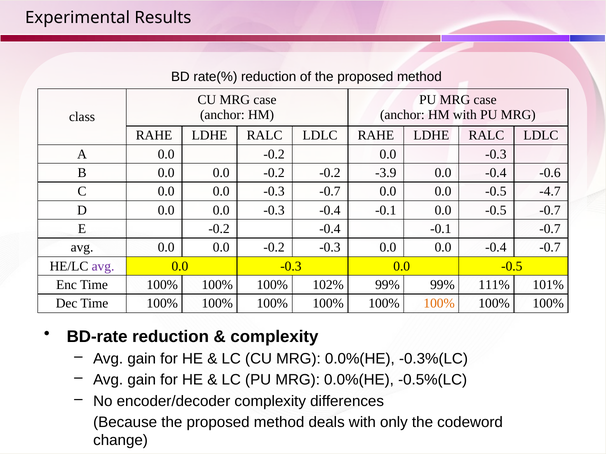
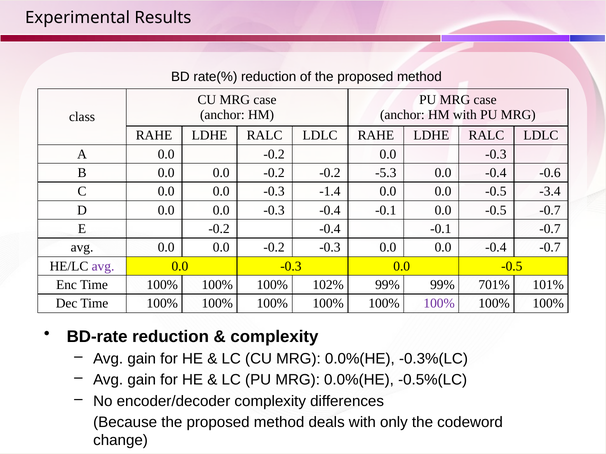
-3.9: -3.9 -> -5.3
-0.3 -0.7: -0.7 -> -1.4
-4.7: -4.7 -> -3.4
111%: 111% -> 701%
100% at (439, 304) colour: orange -> purple
